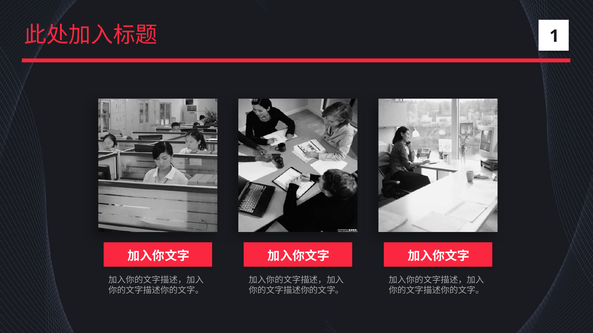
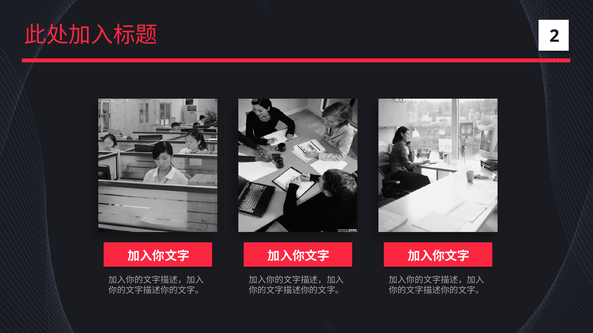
1: 1 -> 2
